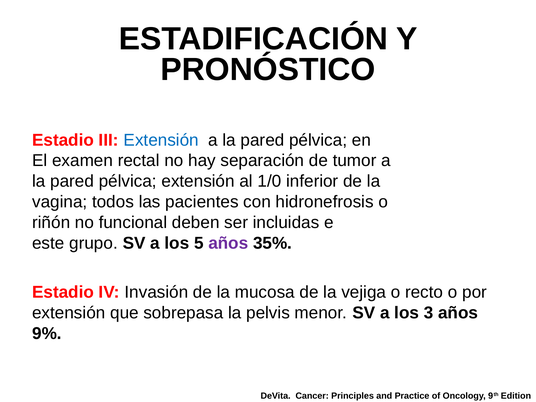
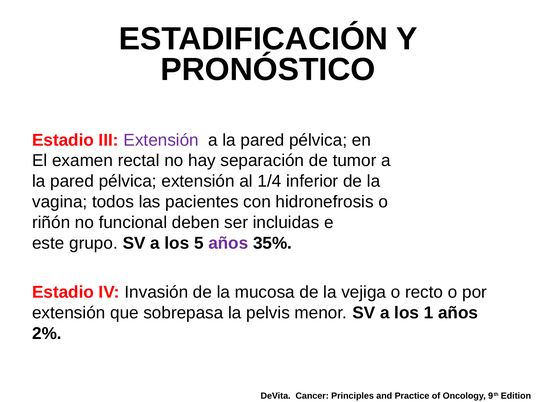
Extensión at (161, 140) colour: blue -> purple
1/0: 1/0 -> 1/4
3: 3 -> 1
9%: 9% -> 2%
